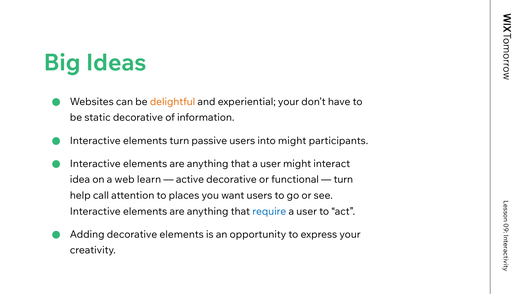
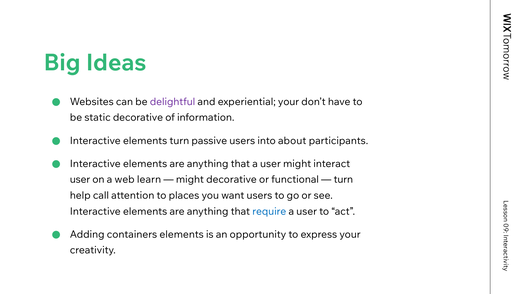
delightful colour: orange -> purple
into might: might -> about
idea at (80, 180): idea -> user
active at (190, 180): active -> might
Adding decorative: decorative -> containers
